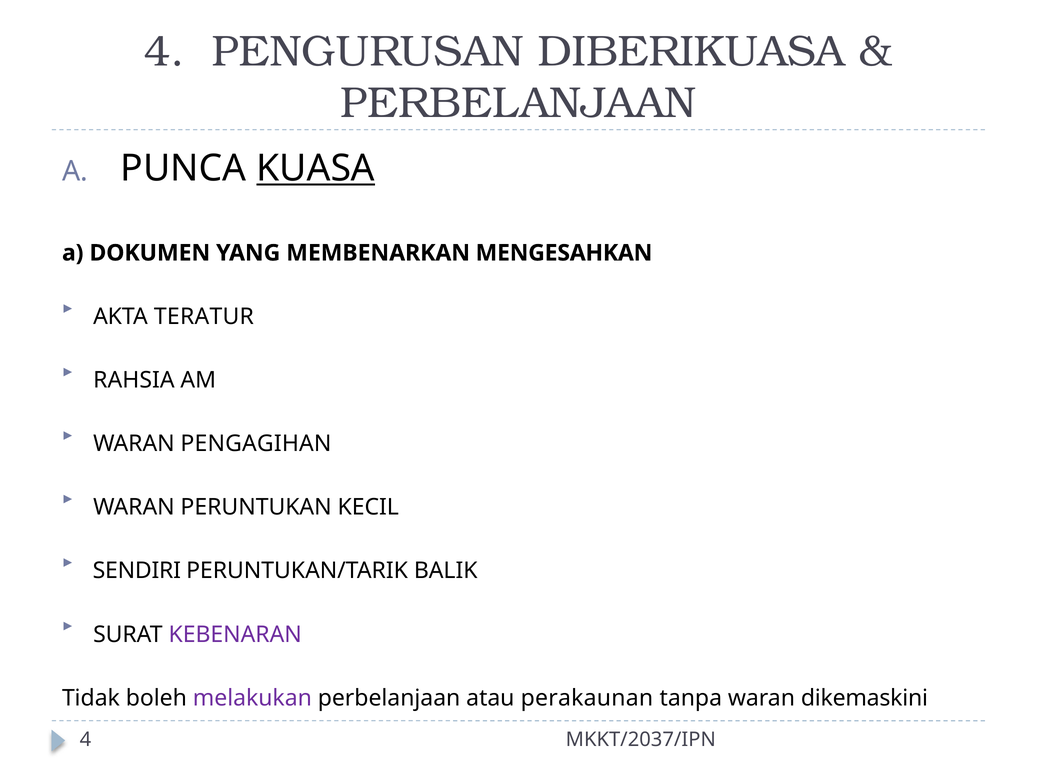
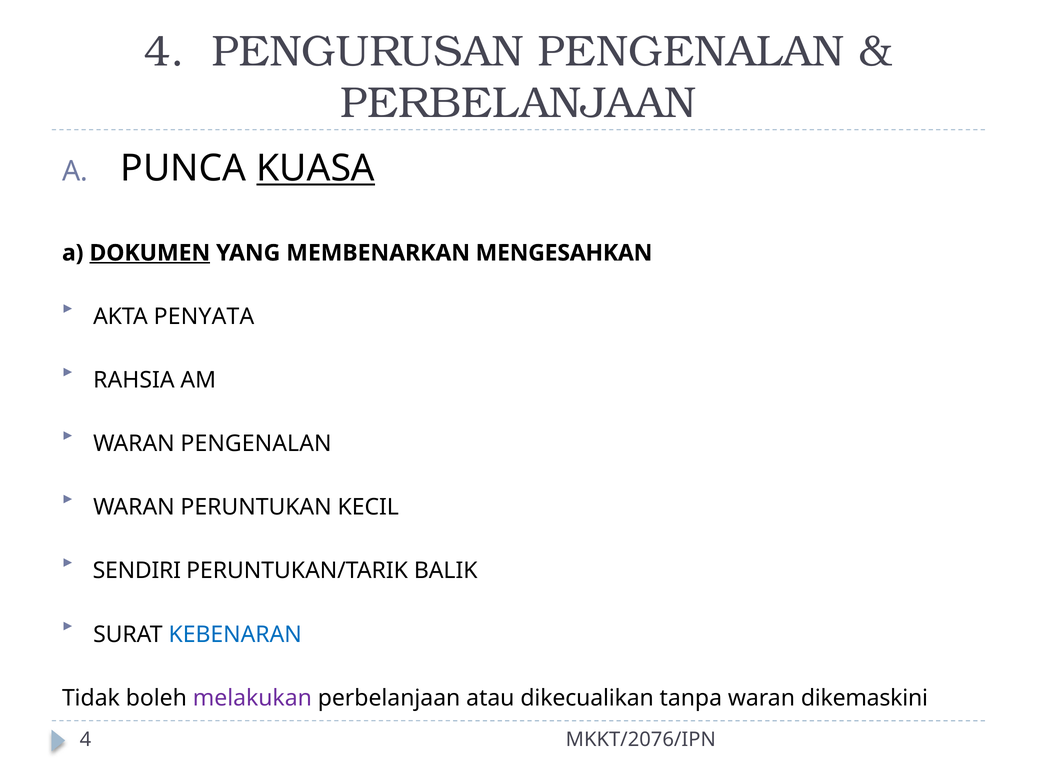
PENGURUSAN DIBERIKUASA: DIBERIKUASA -> PENGENALAN
DOKUMEN underline: none -> present
TERATUR: TERATUR -> PENYATA
WARAN PENGAGIHAN: PENGAGIHAN -> PENGENALAN
KEBENARAN colour: purple -> blue
perakaunan: perakaunan -> dikecualikan
MKKT/2037/IPN: MKKT/2037/IPN -> MKKT/2076/IPN
